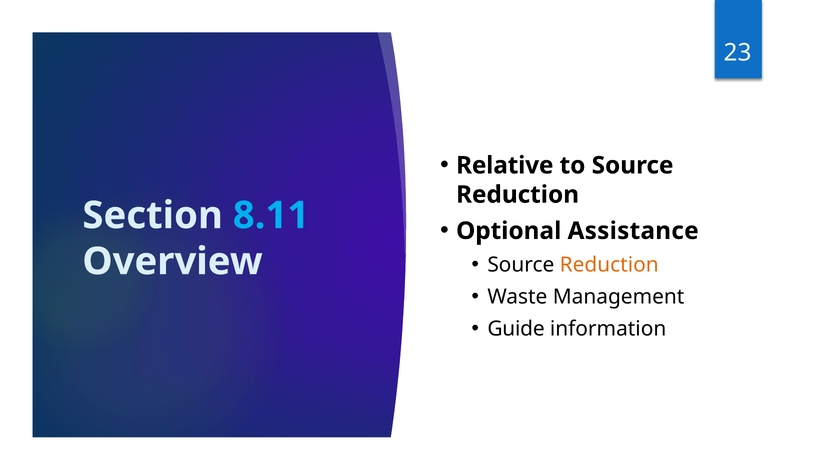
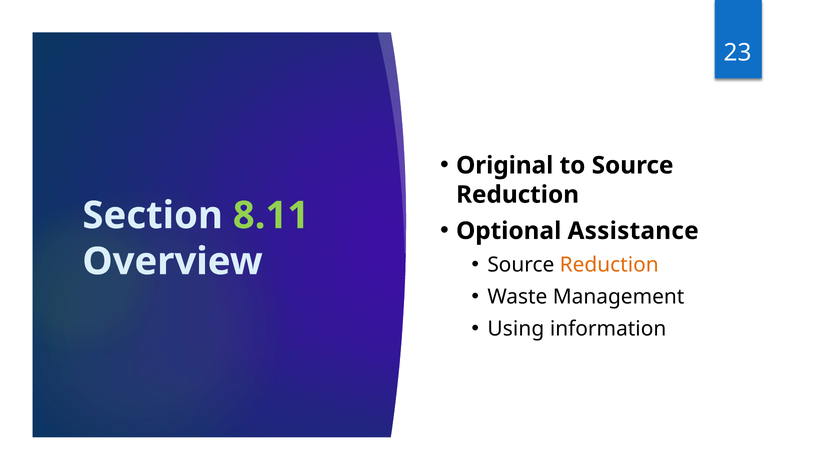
Relative: Relative -> Original
8.11 colour: light blue -> light green
Guide: Guide -> Using
